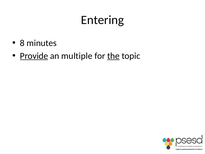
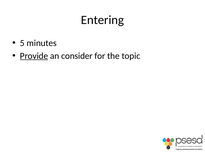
8: 8 -> 5
multiple: multiple -> consider
the underline: present -> none
